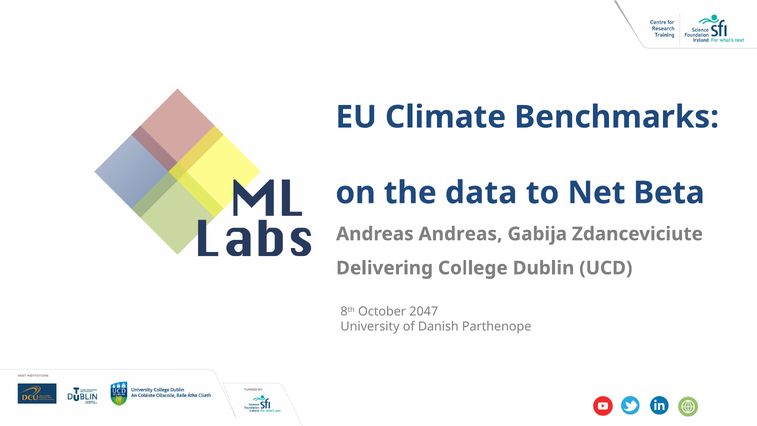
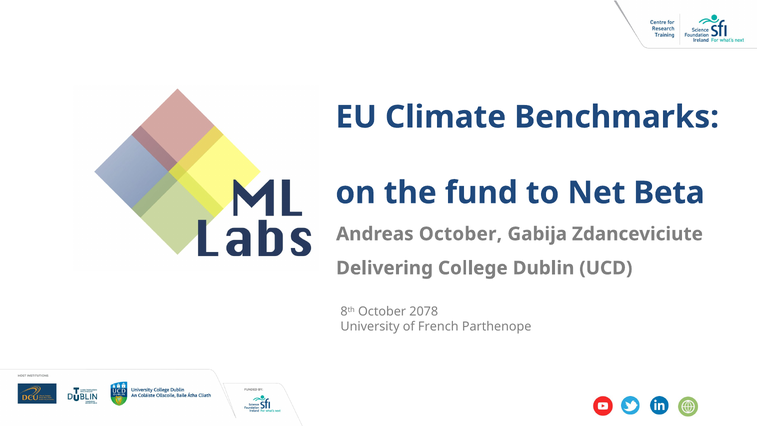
data: data -> fund
Andreas Andreas: Andreas -> October
2047: 2047 -> 2078
Danish: Danish -> French
